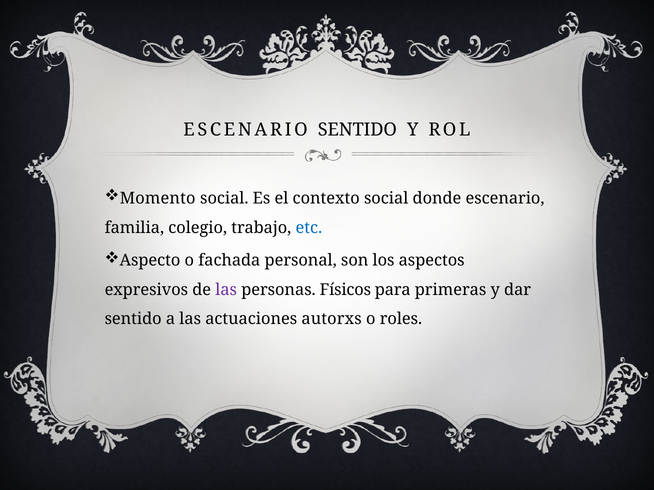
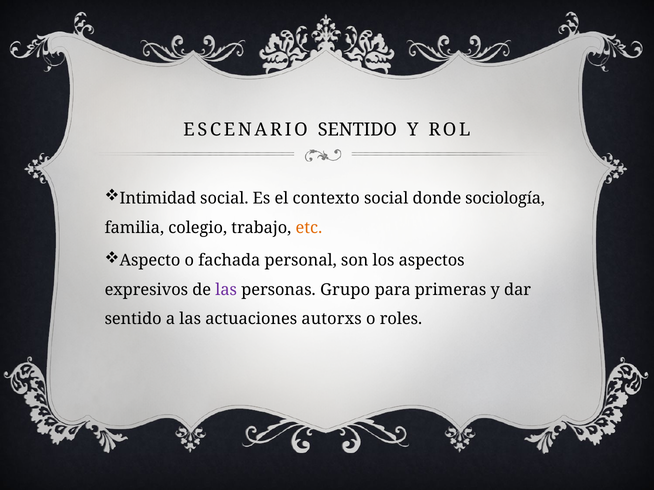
Momento: Momento -> Intimidad
donde escenario: escenario -> sociología
etc colour: blue -> orange
Físicos: Físicos -> Grupo
